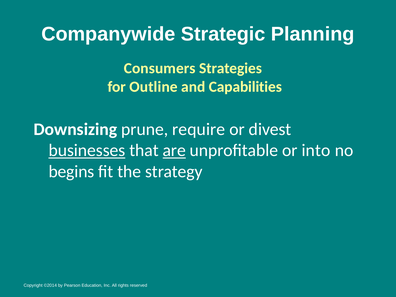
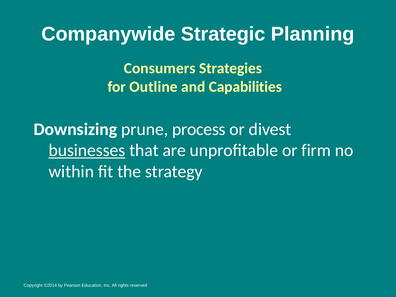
require: require -> process
are underline: present -> none
into: into -> firm
begins: begins -> within
